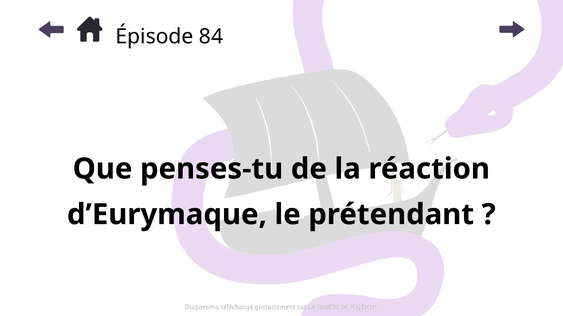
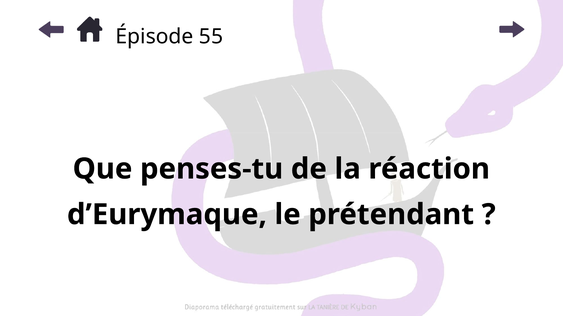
84: 84 -> 55
